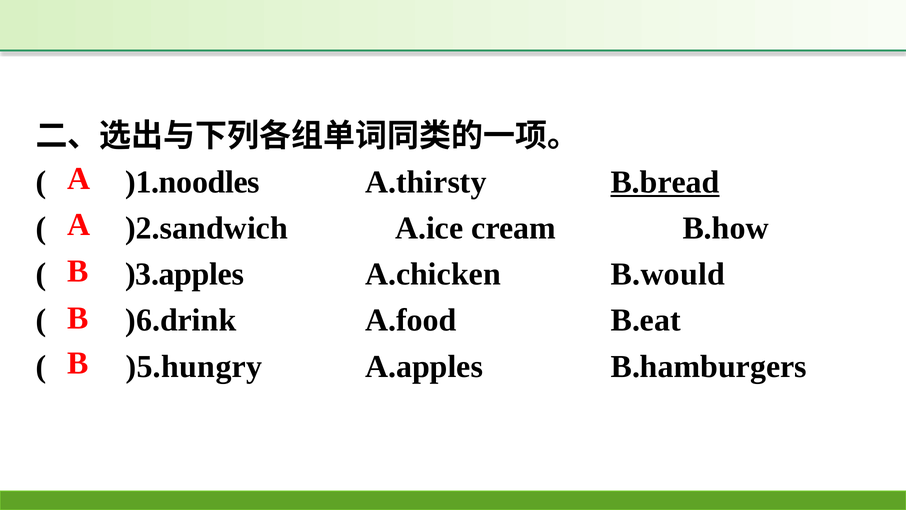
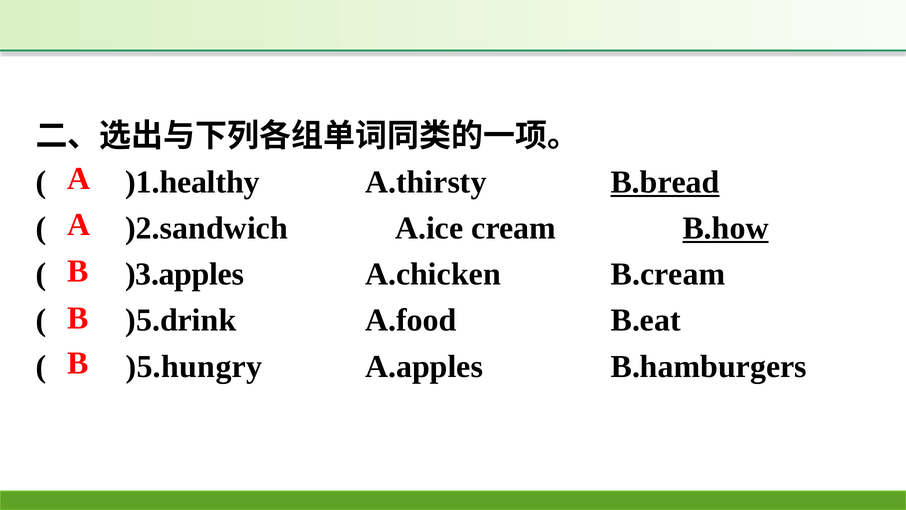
)1.noodles: )1.noodles -> )1.healthy
B.how underline: none -> present
B.would: B.would -> B.cream
)6.drink: )6.drink -> )5.drink
